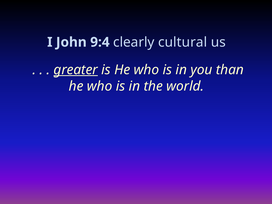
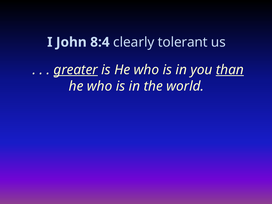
9:4: 9:4 -> 8:4
cultural: cultural -> tolerant
than underline: none -> present
